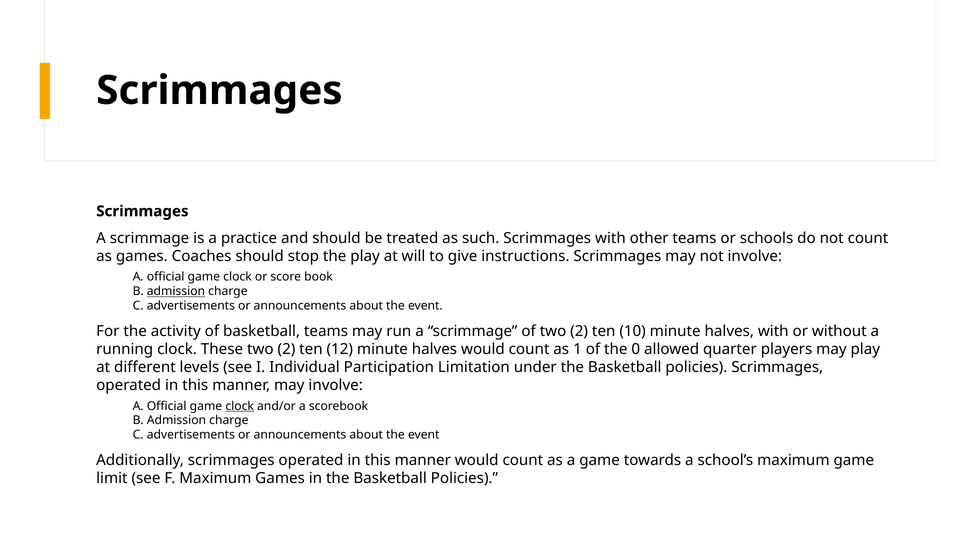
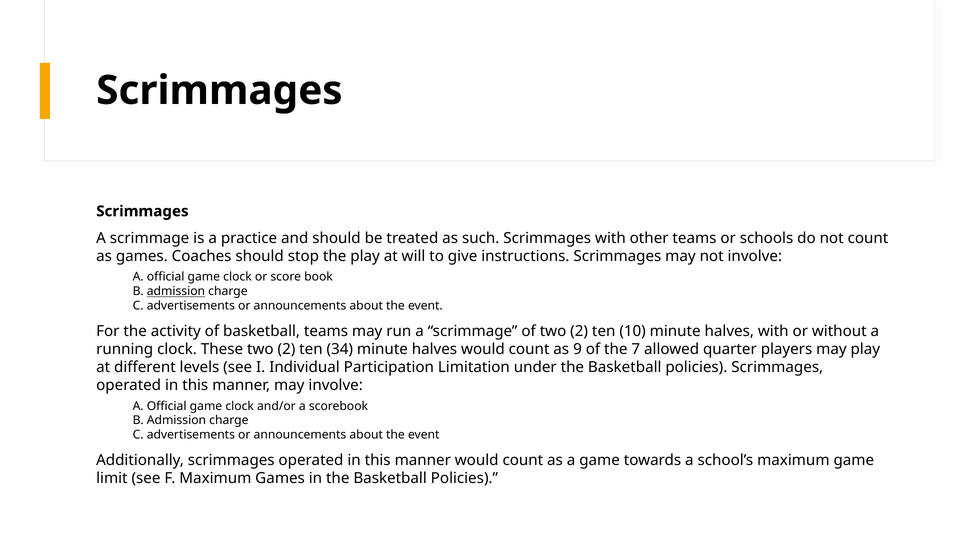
12: 12 -> 34
1: 1 -> 9
0: 0 -> 7
clock at (240, 406) underline: present -> none
